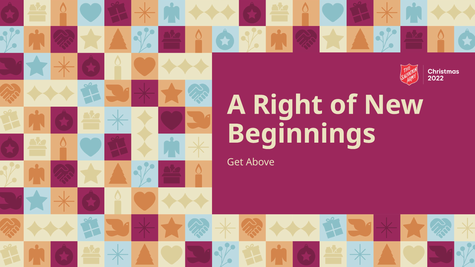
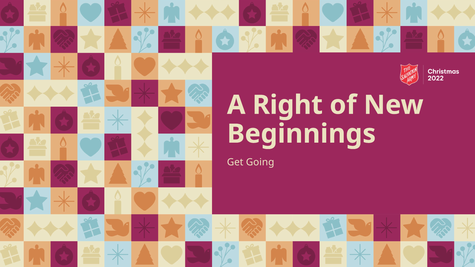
Above: Above -> Going
